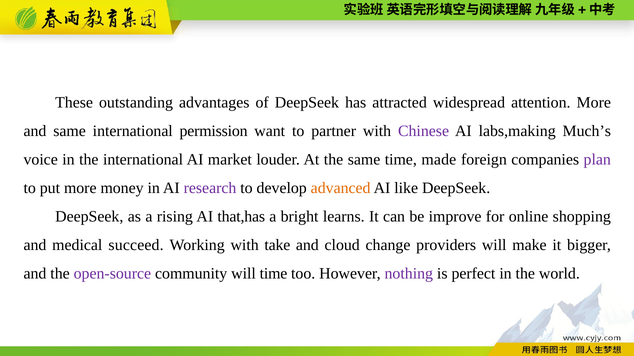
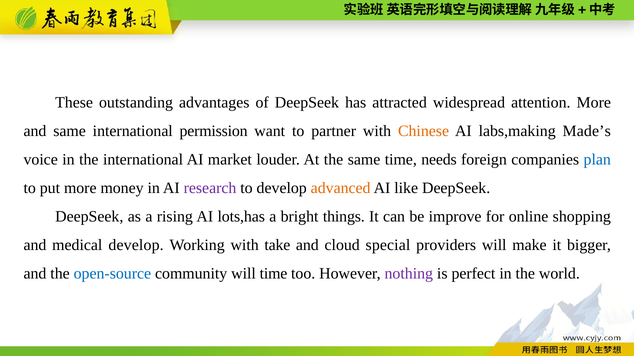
Chinese colour: purple -> orange
Much’s: Much’s -> Made’s
made: made -> needs
plan colour: purple -> blue
that,has: that,has -> lots,has
learns: learns -> things
medical succeed: succeed -> develop
change: change -> special
open-source colour: purple -> blue
